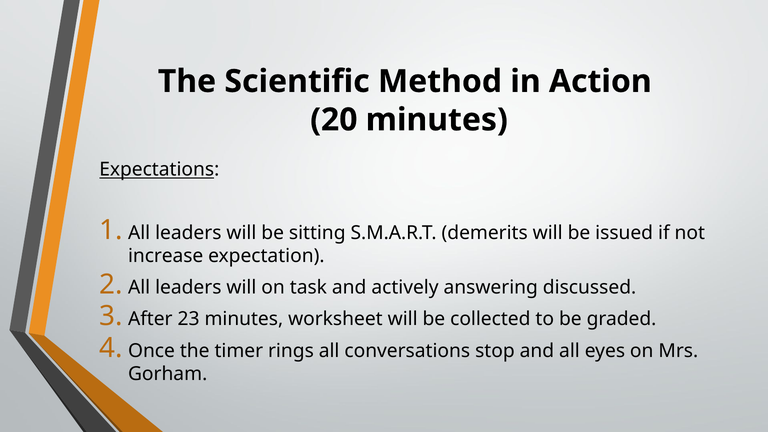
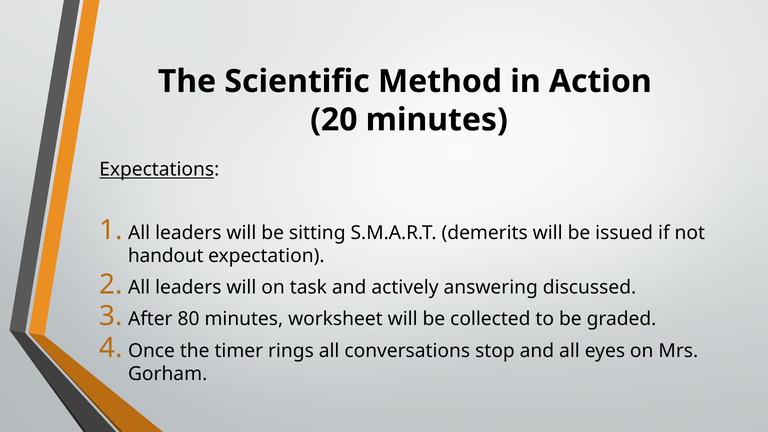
increase: increase -> handout
23: 23 -> 80
